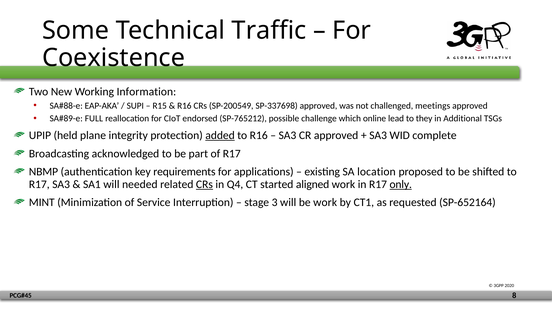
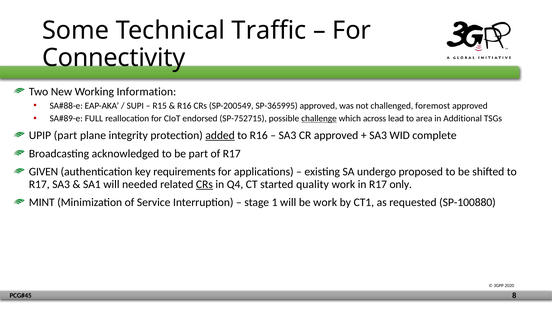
Coexistence: Coexistence -> Connectivity
SP-337698: SP-337698 -> SP-365995
meetings: meetings -> foremost
SP-765212: SP-765212 -> SP-752715
challenge underline: none -> present
online: online -> across
they: they -> area
UPIP held: held -> part
NBMP: NBMP -> GIVEN
location: location -> undergo
aligned: aligned -> quality
only underline: present -> none
3: 3 -> 1
SP-652164: SP-652164 -> SP-100880
